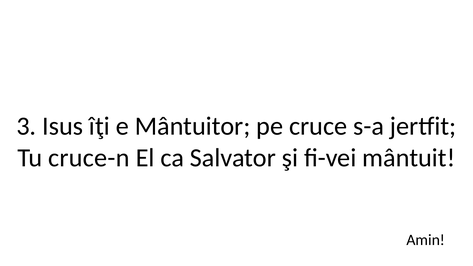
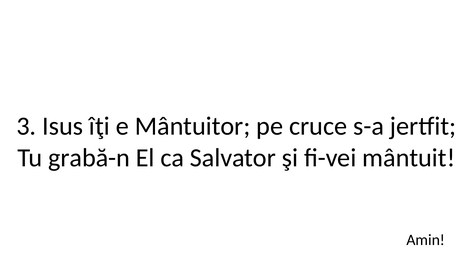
cruce-n: cruce-n -> grabă-n
